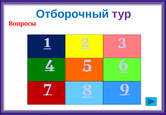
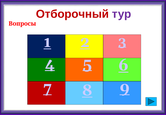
Отборочный colour: blue -> red
